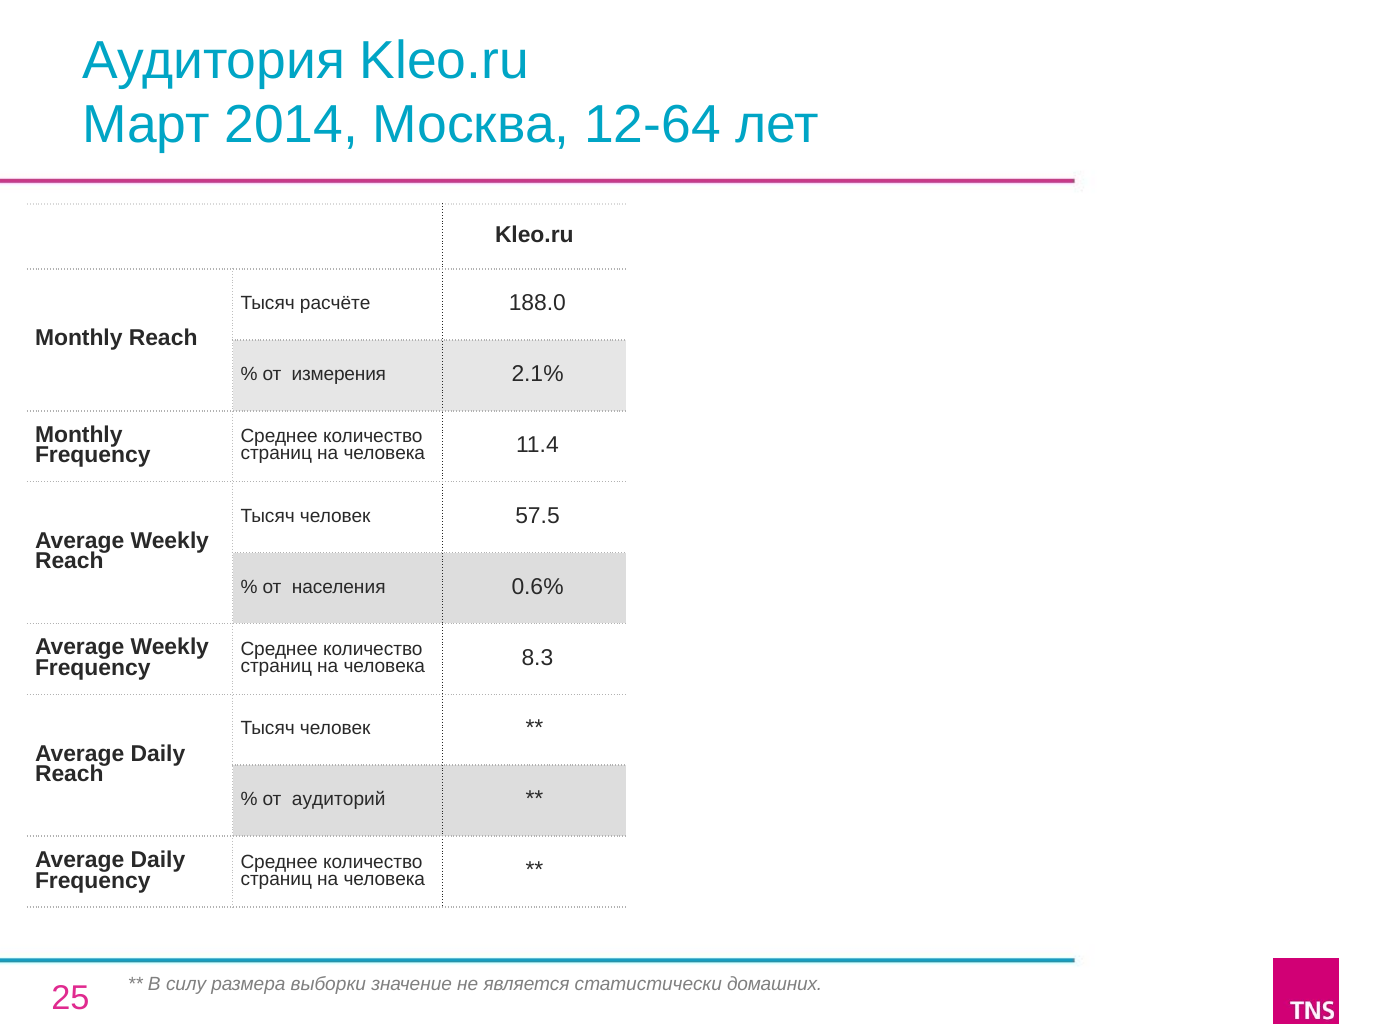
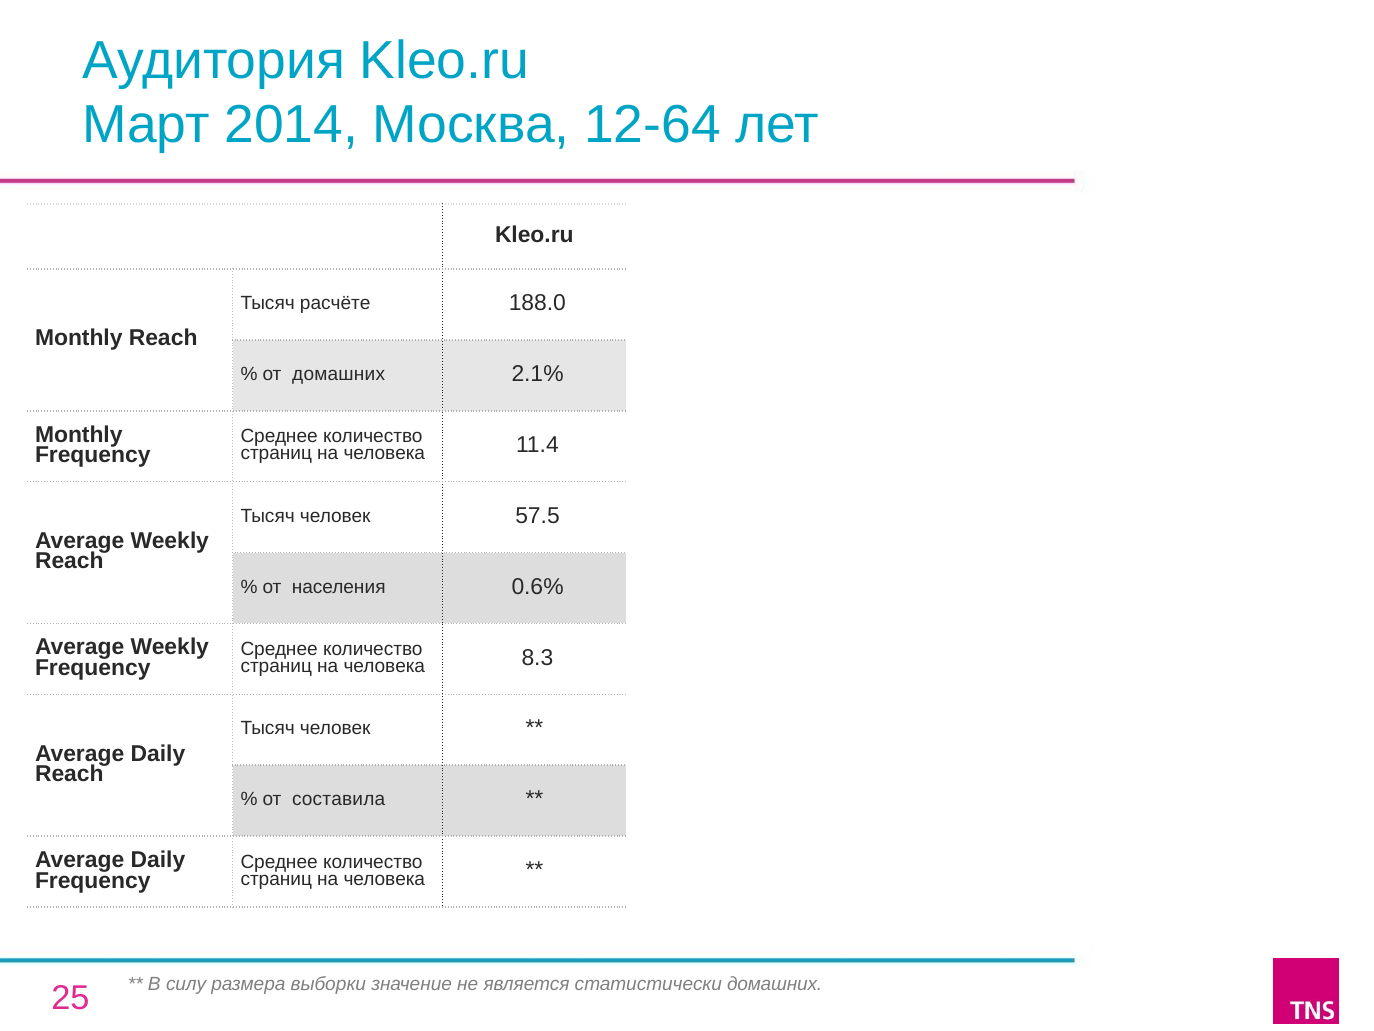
от измерения: измерения -> домашних
аудиторий: аудиторий -> составила
